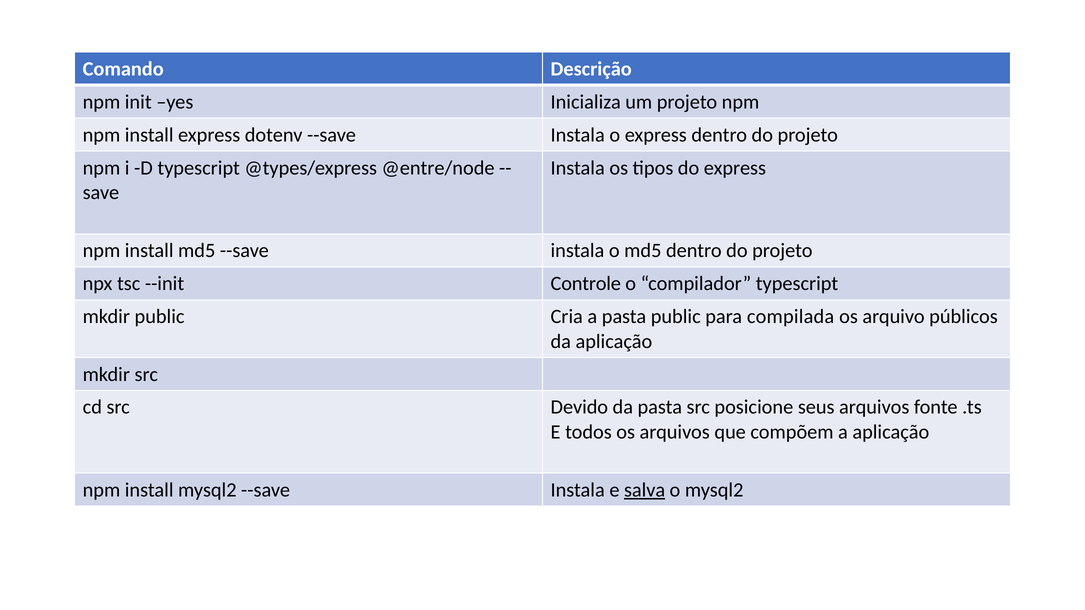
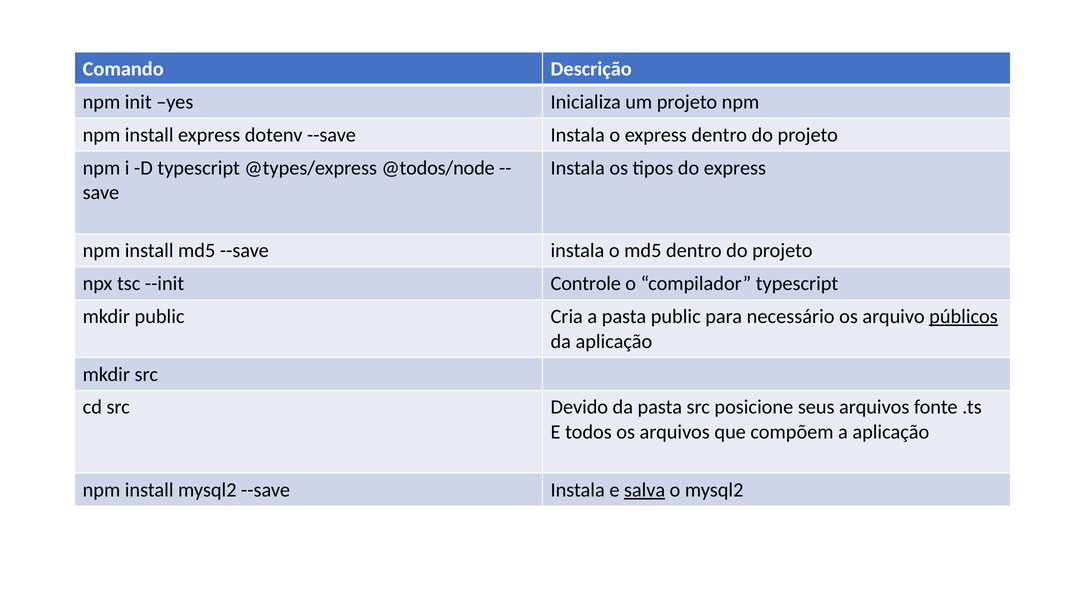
@entre/node: @entre/node -> @todos/node
compilada: compilada -> necessário
públicos underline: none -> present
